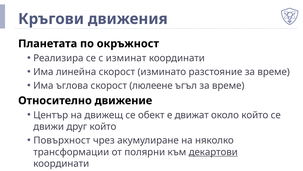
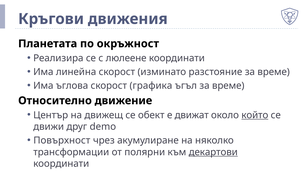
изминат: изминат -> люлеене
люлеене: люлеене -> графика
който at (255, 115) underline: none -> present
друг който: който -> demo
